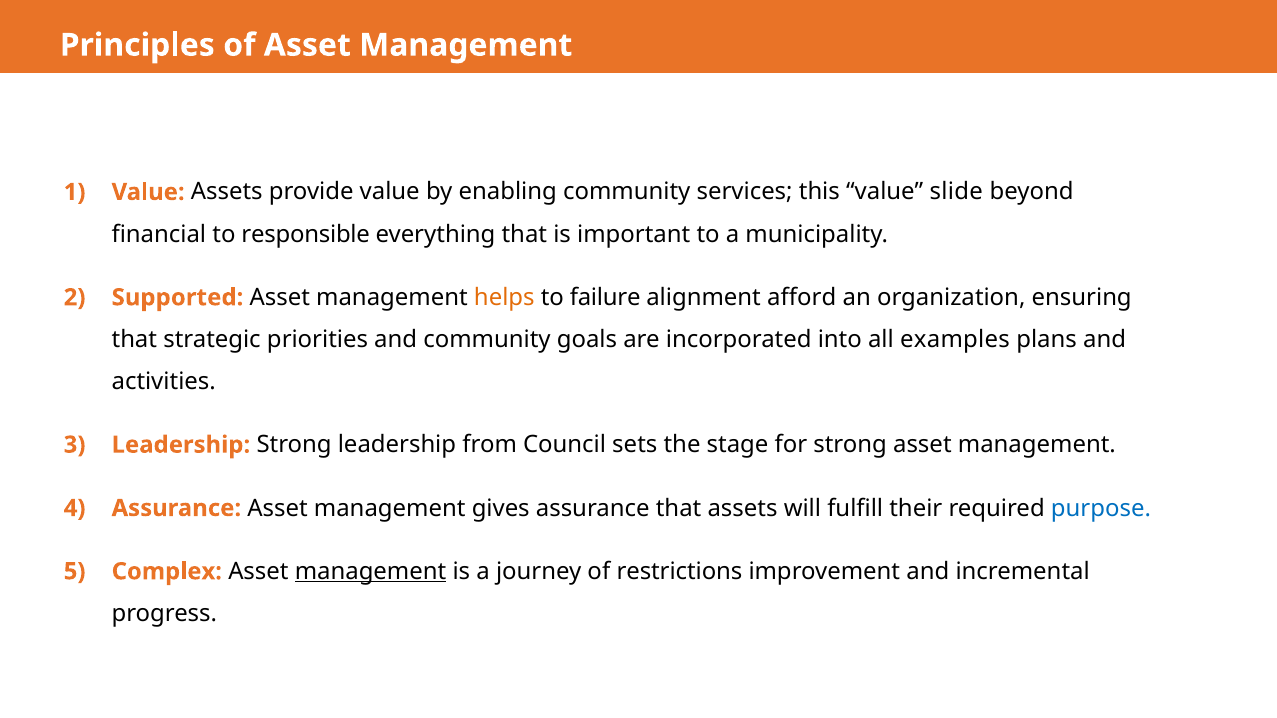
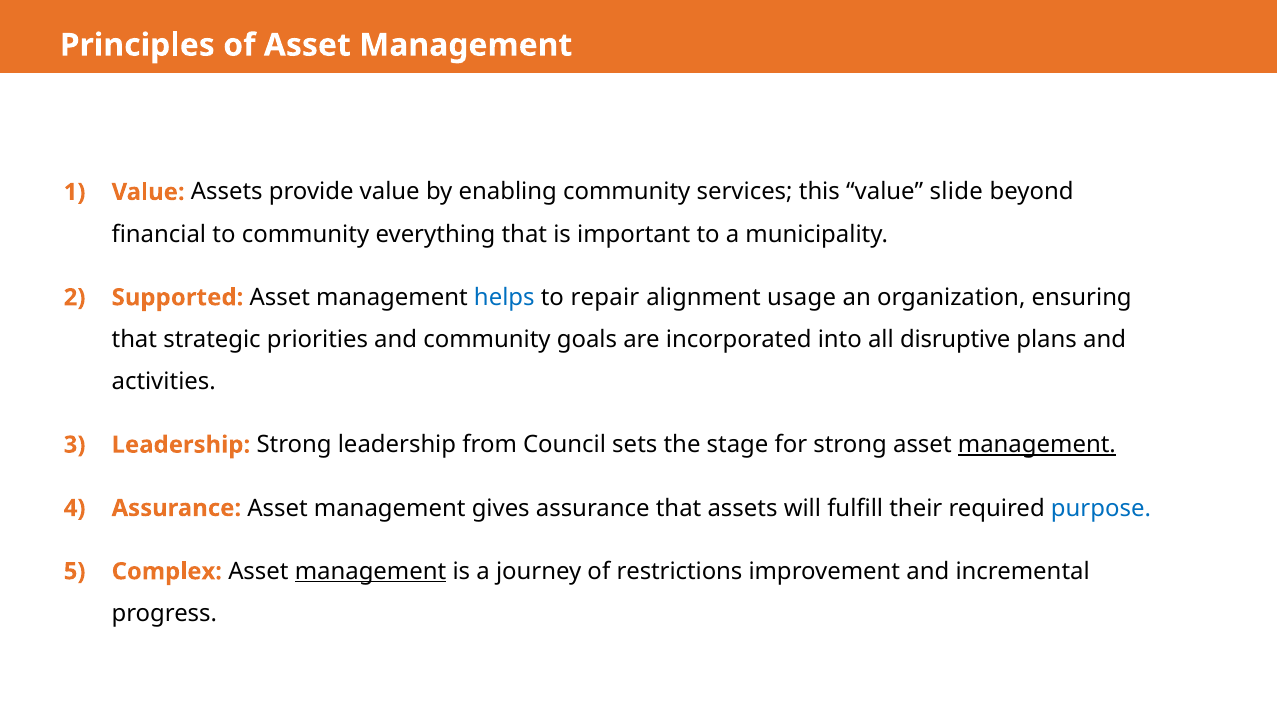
to responsible: responsible -> community
helps colour: orange -> blue
failure: failure -> repair
afford: afford -> usage
examples: examples -> disruptive
management at (1037, 445) underline: none -> present
